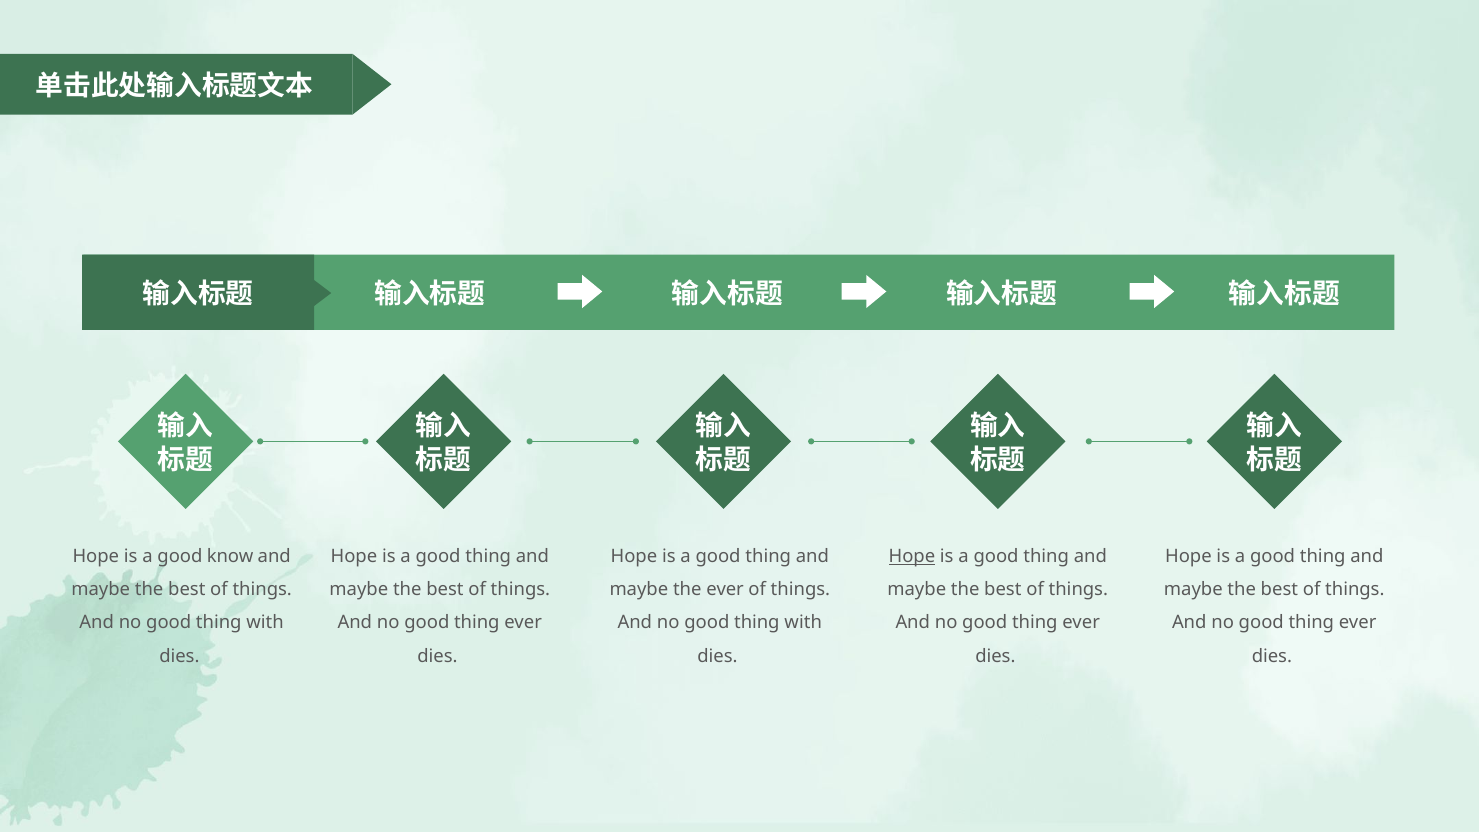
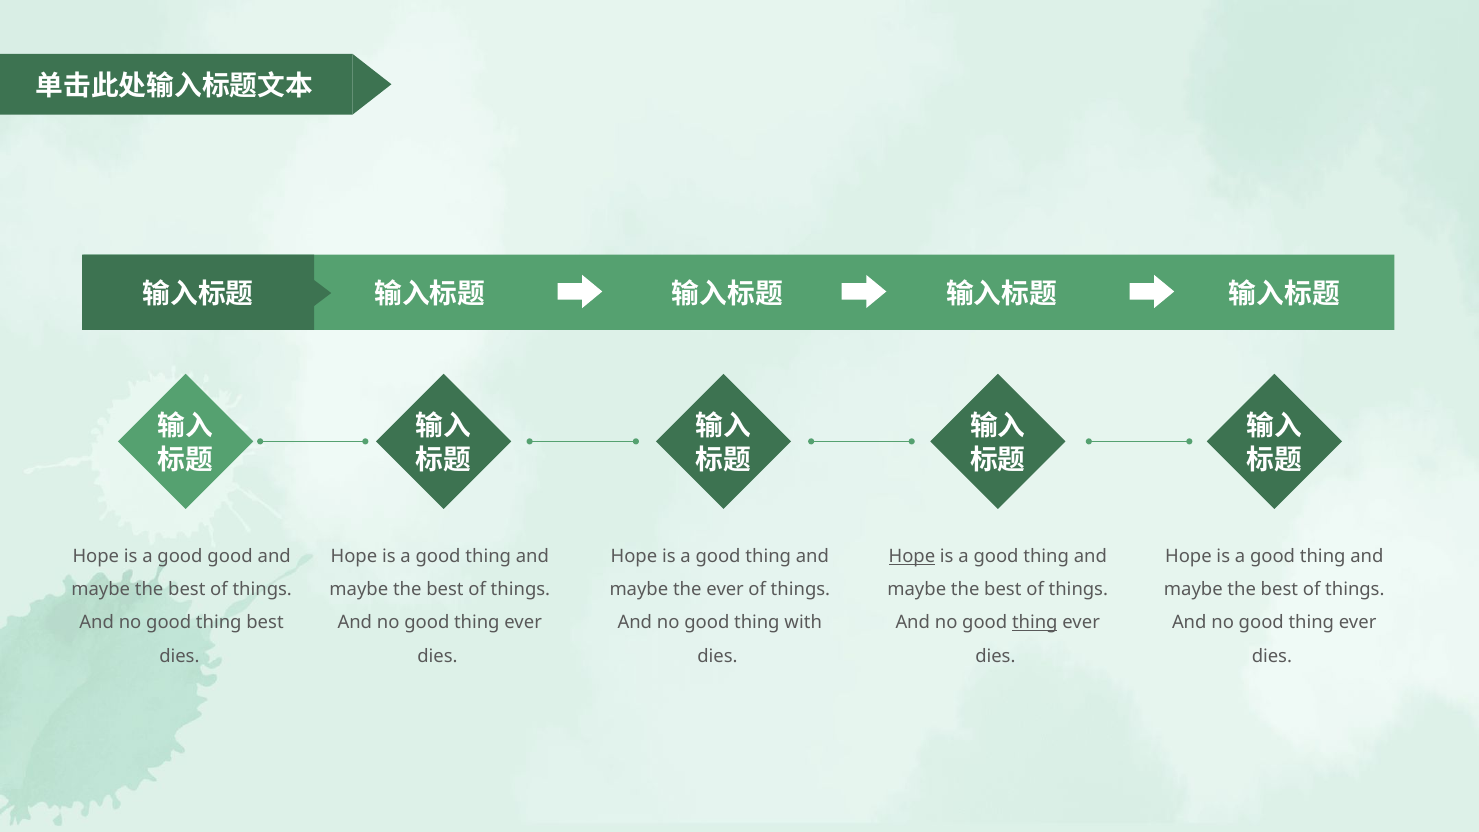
good know: know -> good
with at (265, 623): with -> best
thing at (1035, 623) underline: none -> present
